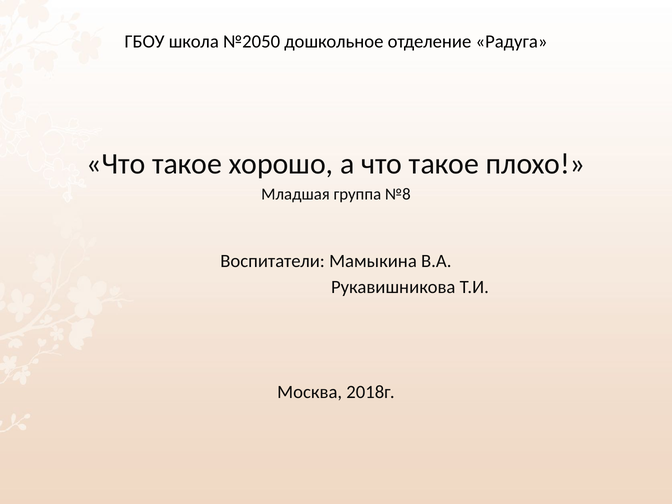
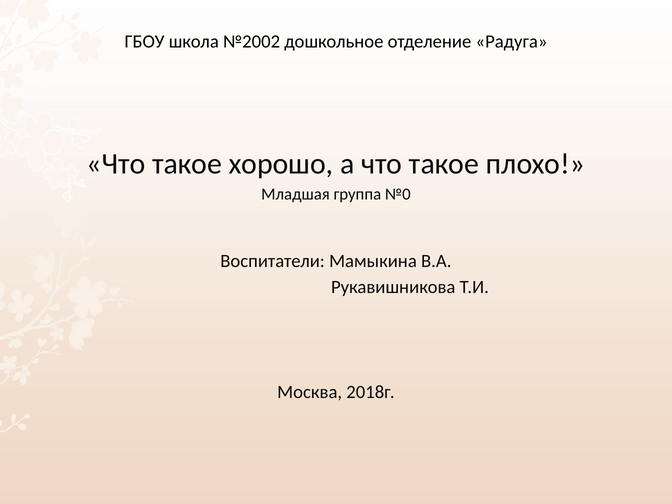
№2050: №2050 -> №2002
№8: №8 -> №0
